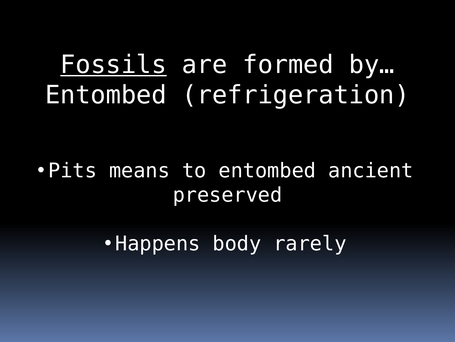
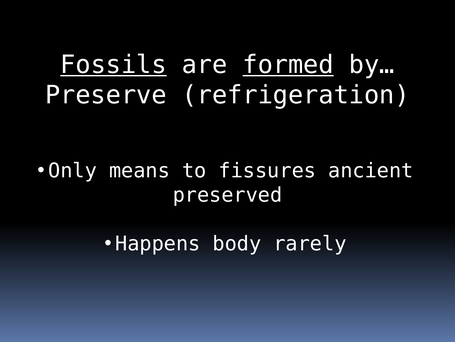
formed underline: none -> present
Entombed at (106, 95): Entombed -> Preserve
Pits: Pits -> Only
to entombed: entombed -> fissures
